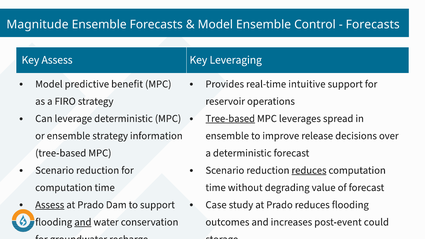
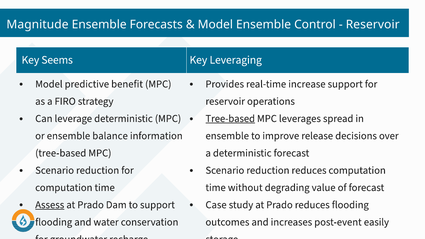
Forecasts at (373, 25): Forecasts -> Reservoir
Key Assess: Assess -> Seems
intuitive: intuitive -> increase
ensemble strategy: strategy -> balance
reduces at (309, 170) underline: present -> none
and at (83, 222) underline: present -> none
could: could -> easily
